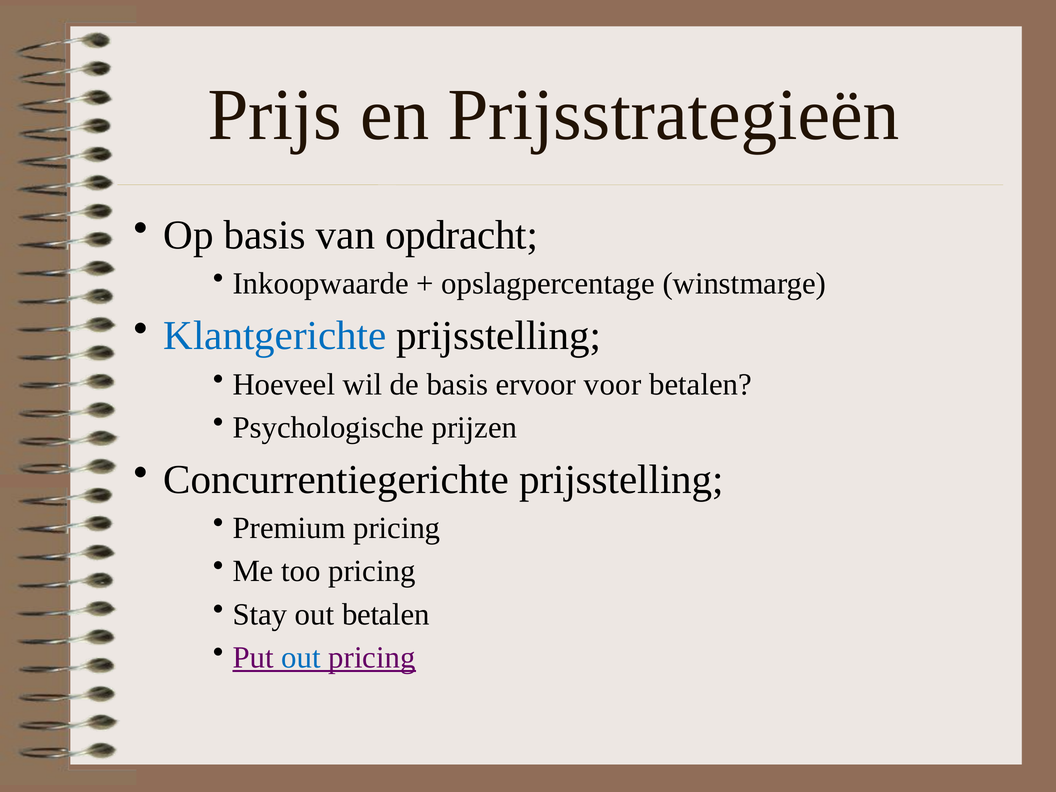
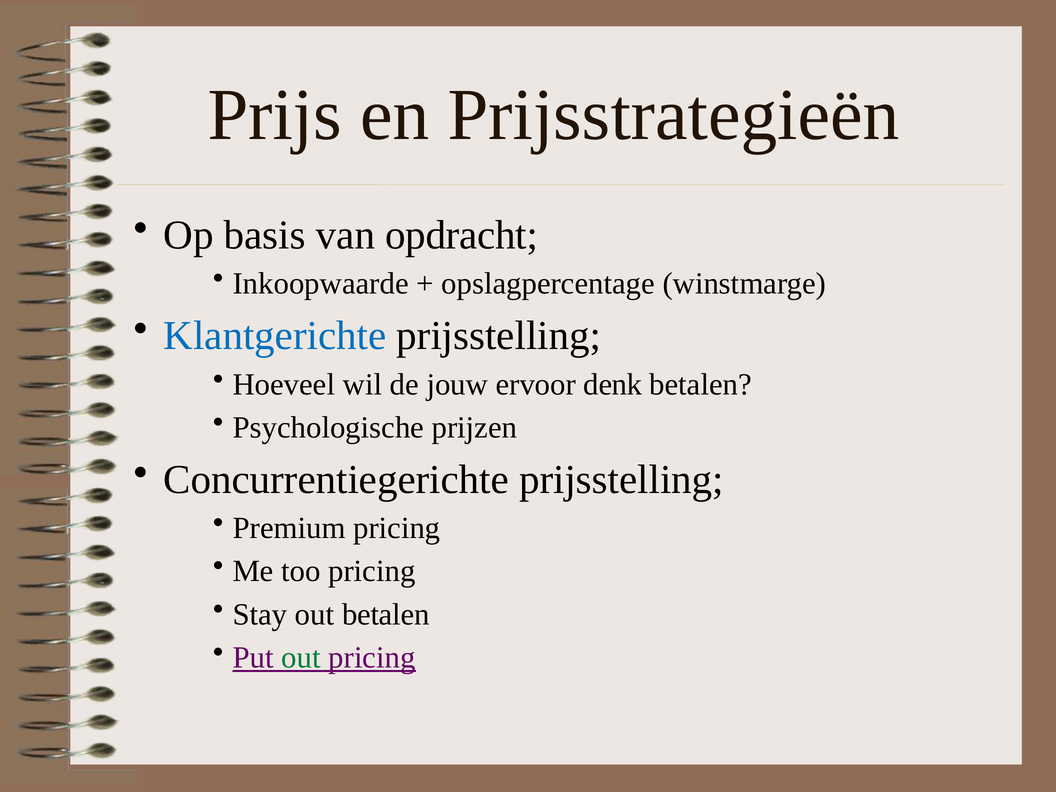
de basis: basis -> jouw
voor: voor -> denk
out at (301, 658) colour: blue -> green
